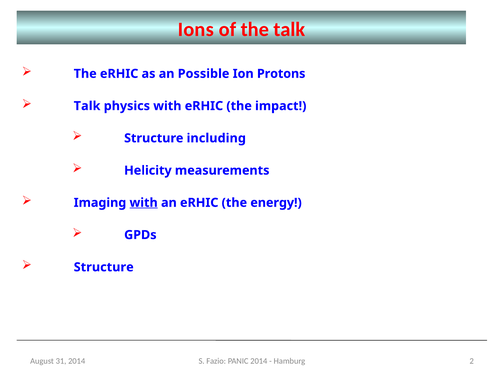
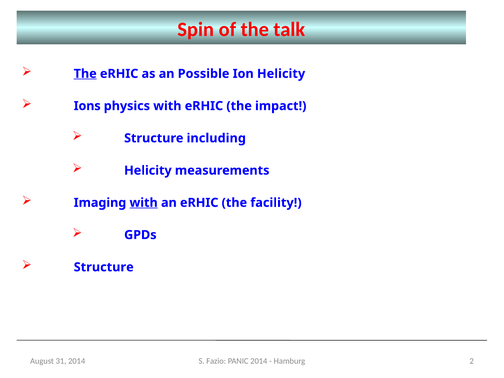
Ions: Ions -> Spin
The at (85, 74) underline: none -> present
Ion Protons: Protons -> Helicity
Talk at (87, 106): Talk -> Ions
energy: energy -> facility
